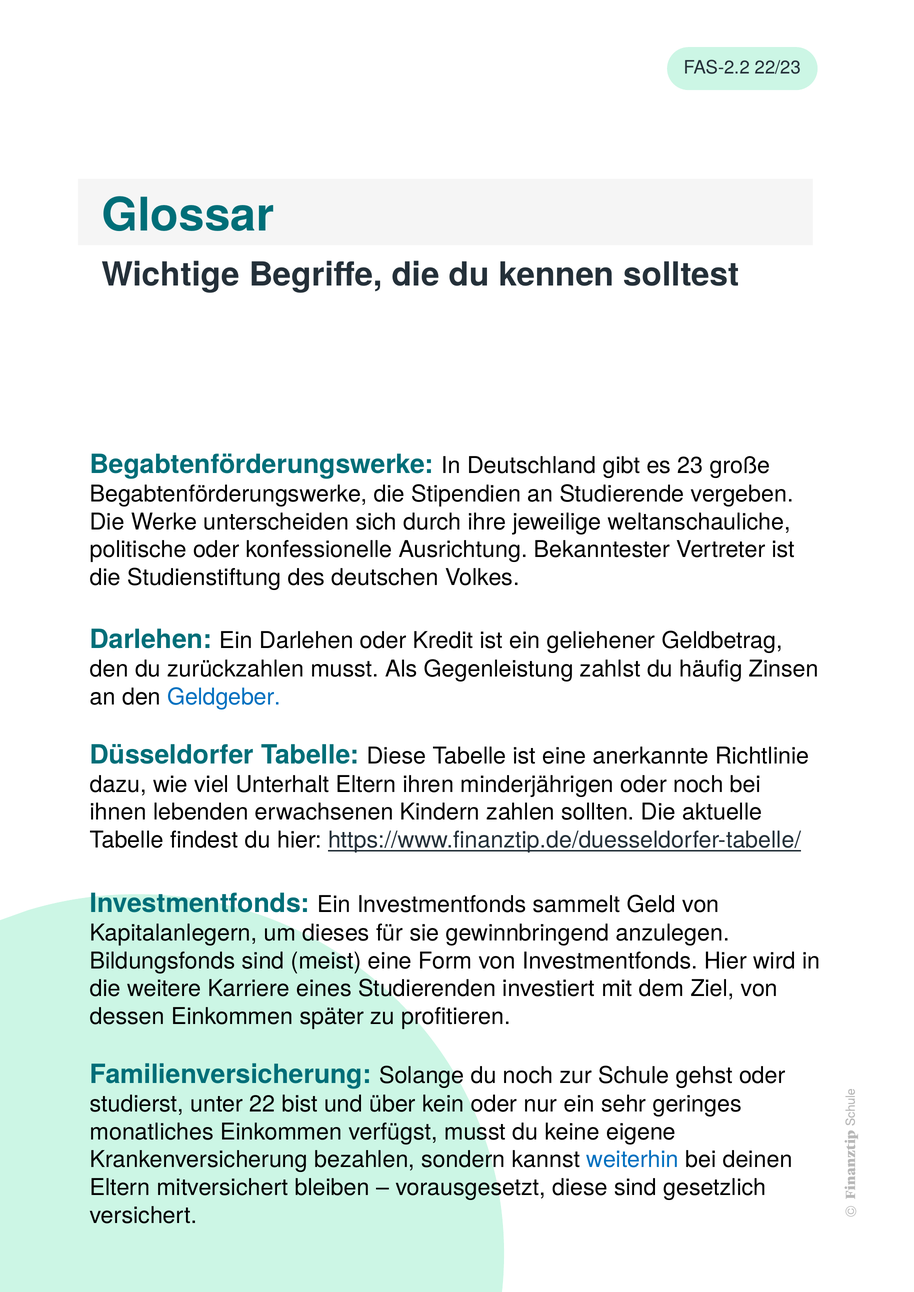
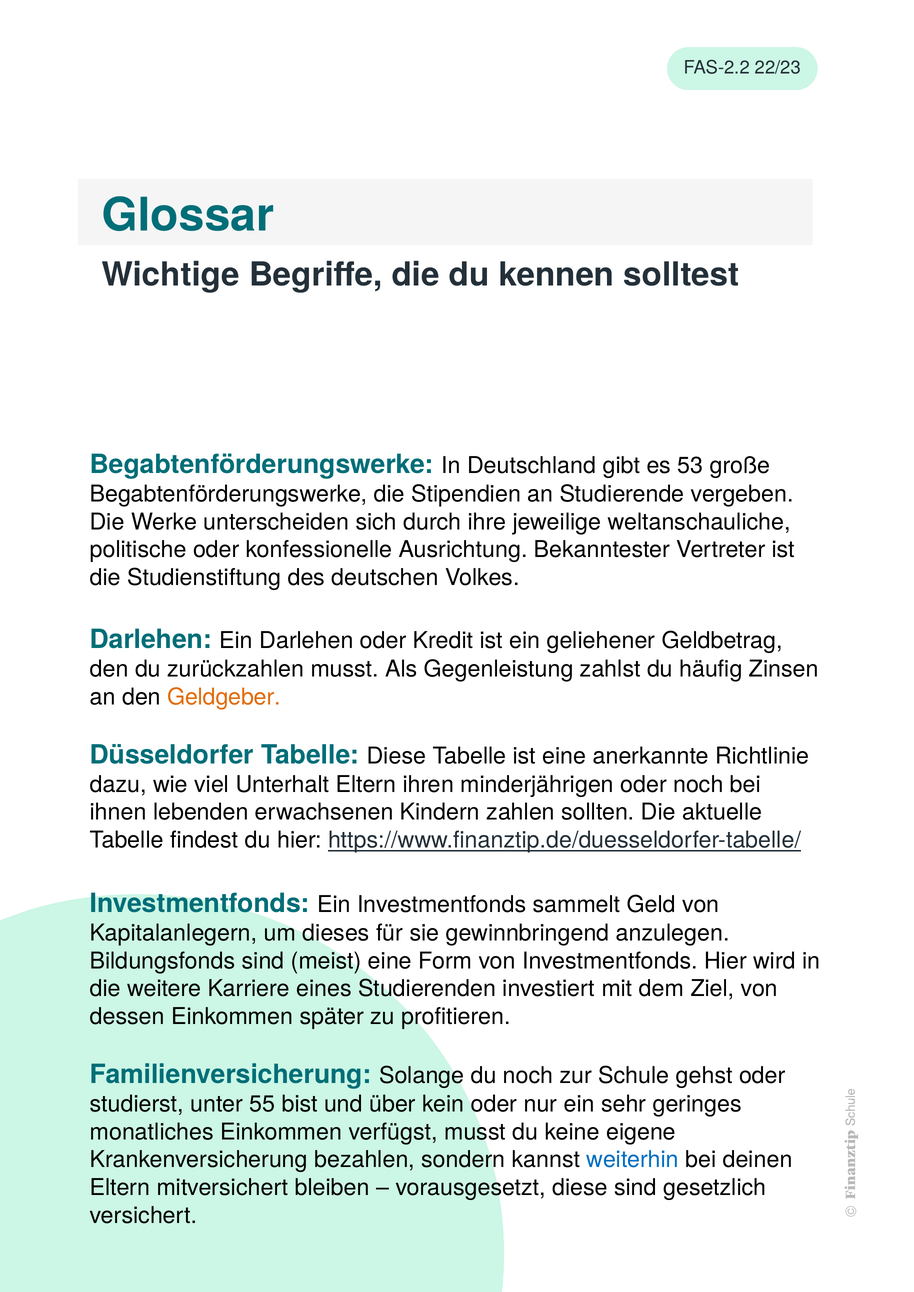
23: 23 -> 53
Geldgeber colour: blue -> orange
22: 22 -> 55
